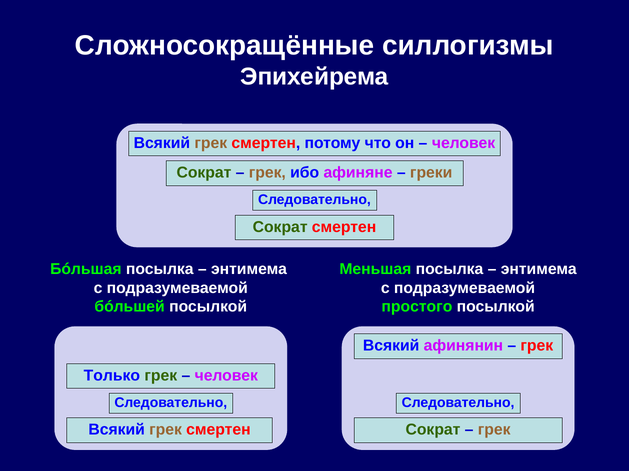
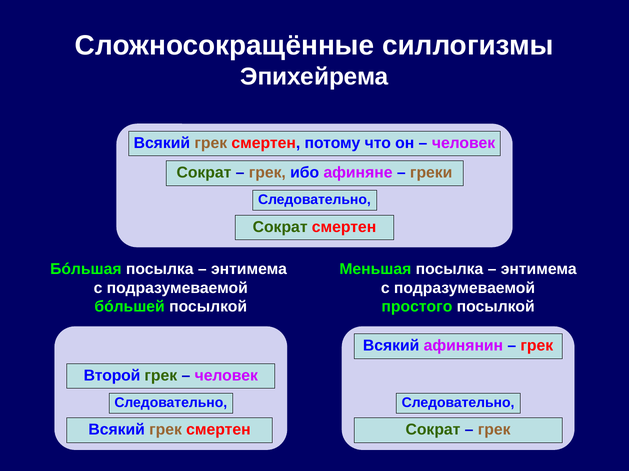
Только: Только -> Второй
